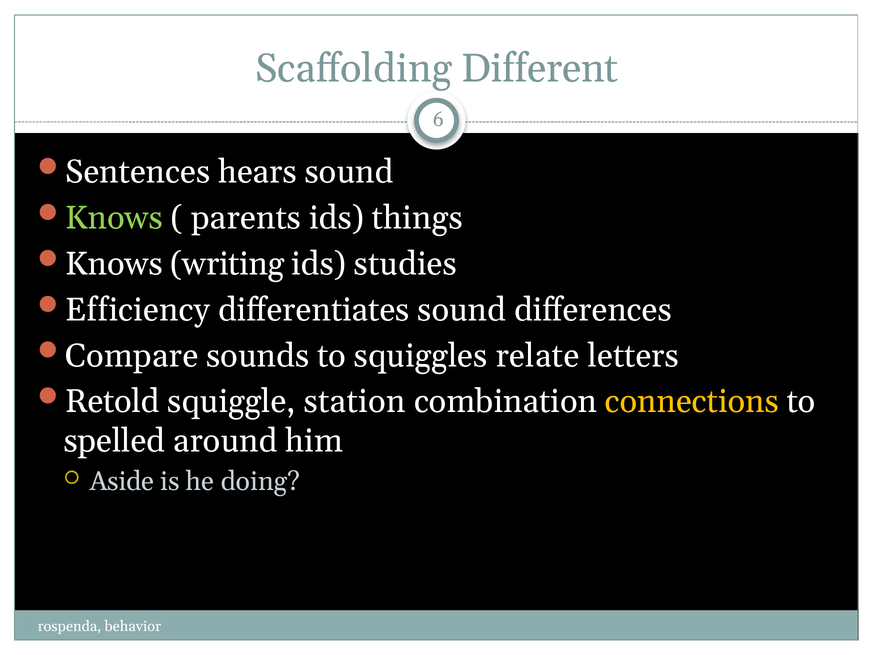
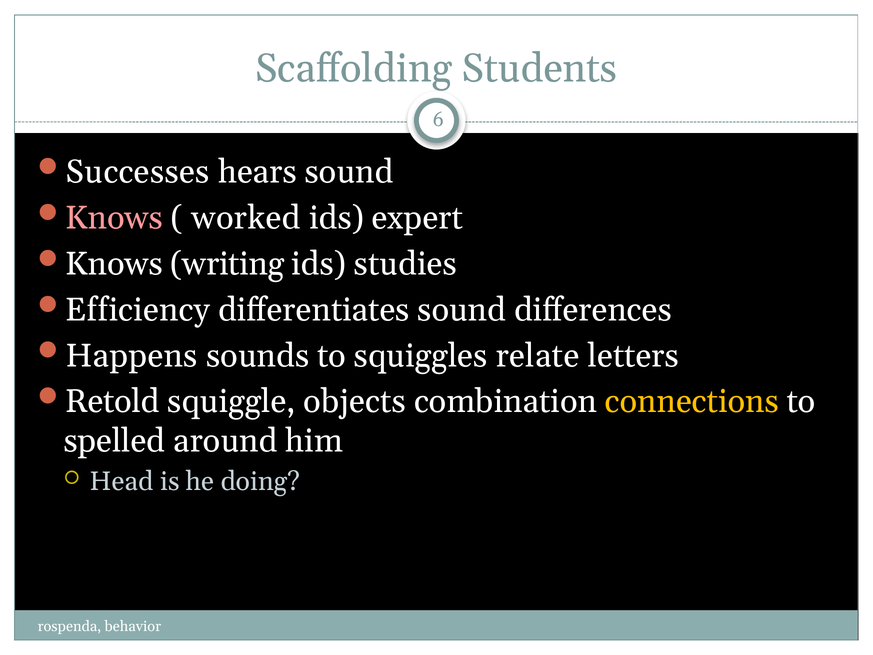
Different: Different -> Students
Sentences: Sentences -> Successes
Knows at (114, 218) colour: light green -> pink
parents: parents -> worked
things: things -> expert
Compare: Compare -> Happens
station: station -> objects
Aside: Aside -> Head
